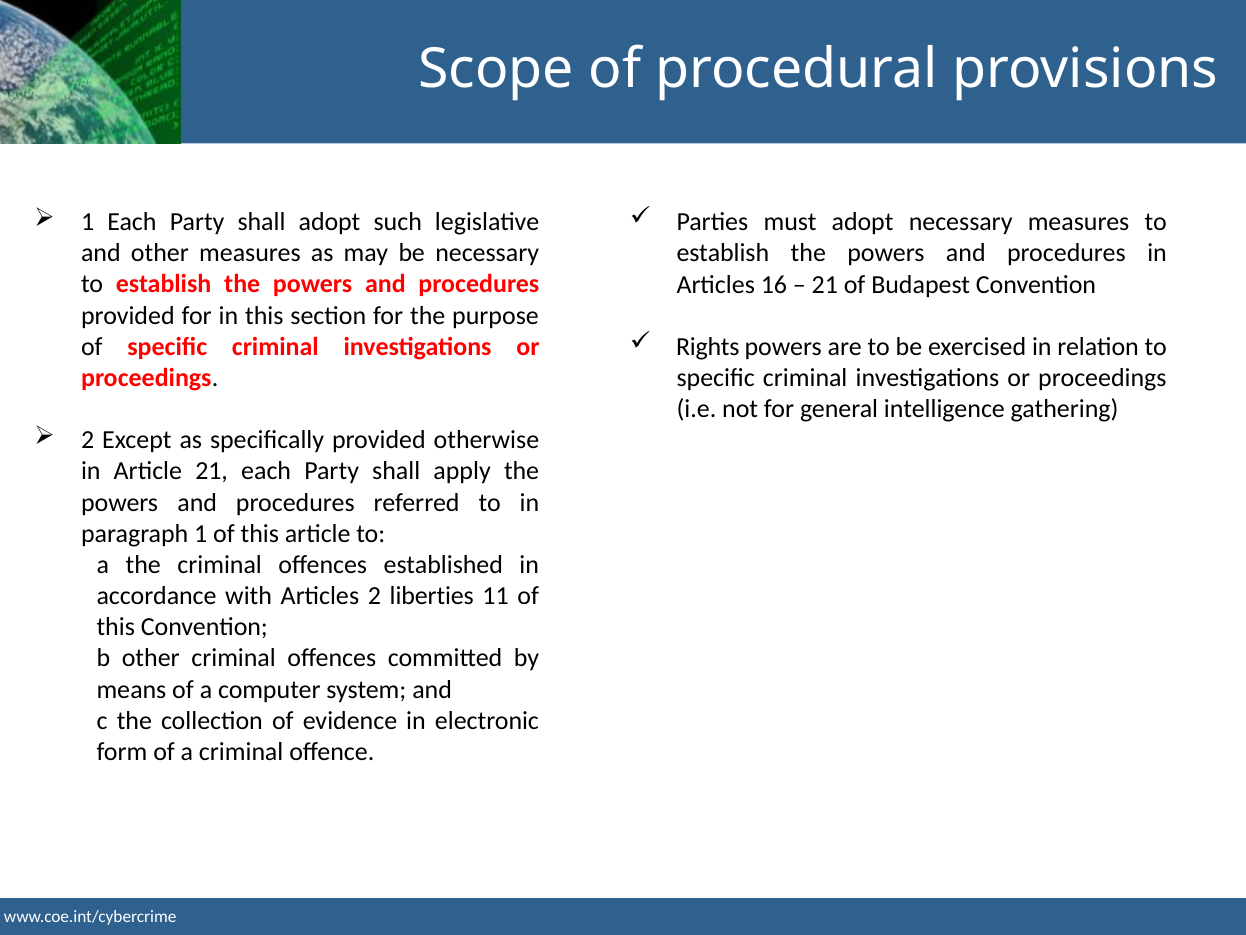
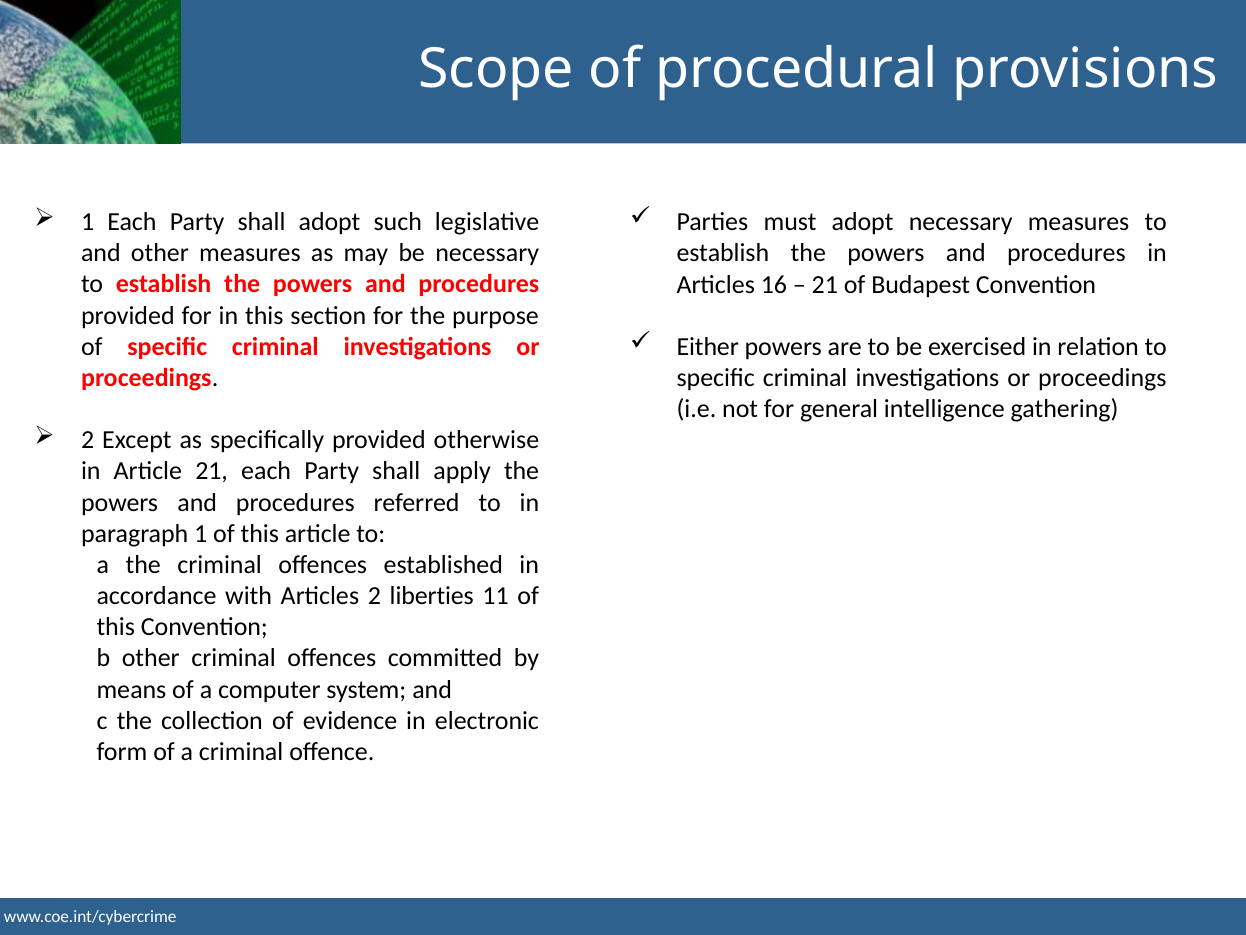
Rights: Rights -> Either
